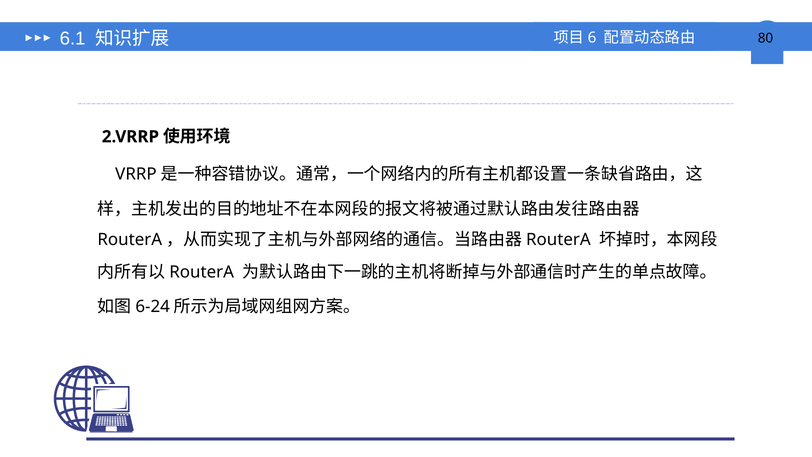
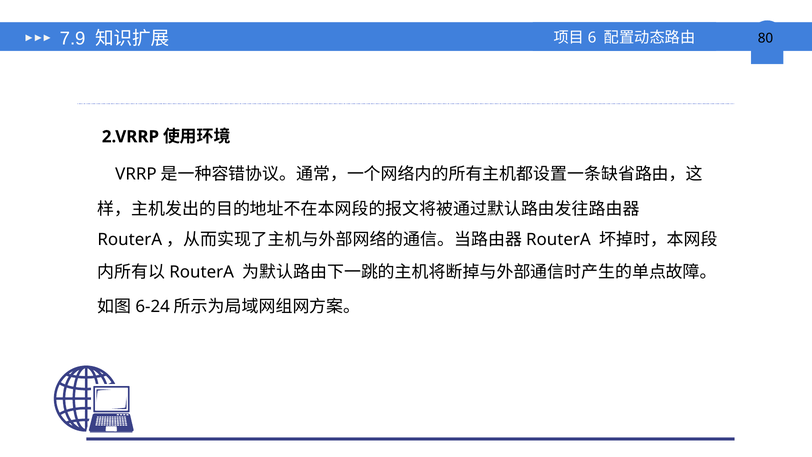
6.1: 6.1 -> 7.9
